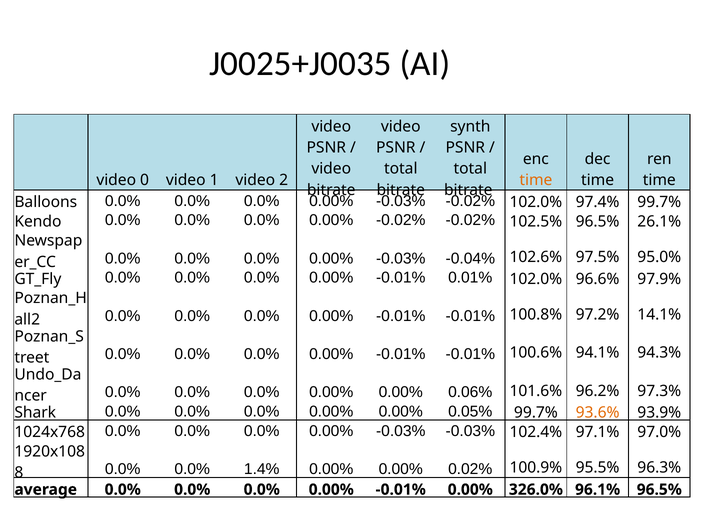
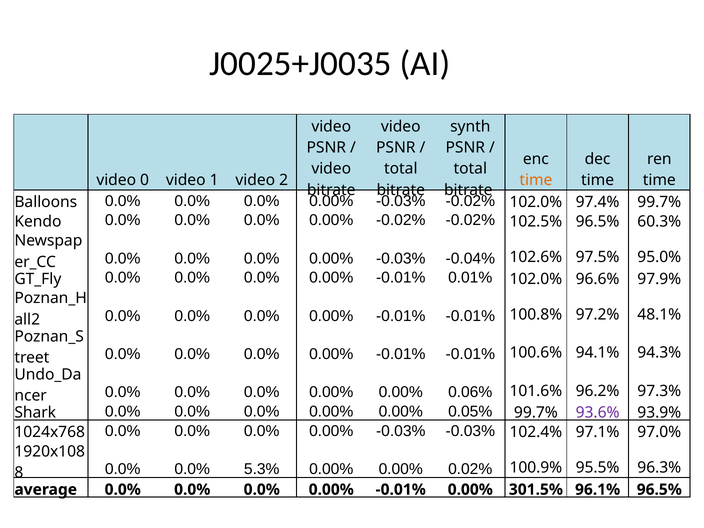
26.1%: 26.1% -> 60.3%
14.1%: 14.1% -> 48.1%
93.6% colour: orange -> purple
1.4%: 1.4% -> 5.3%
326.0%: 326.0% -> 301.5%
